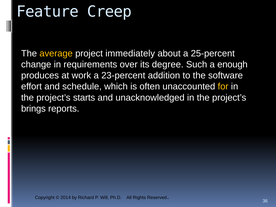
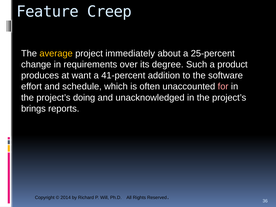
enough: enough -> product
work: work -> want
23-percent: 23-percent -> 41-percent
for colour: yellow -> pink
starts: starts -> doing
